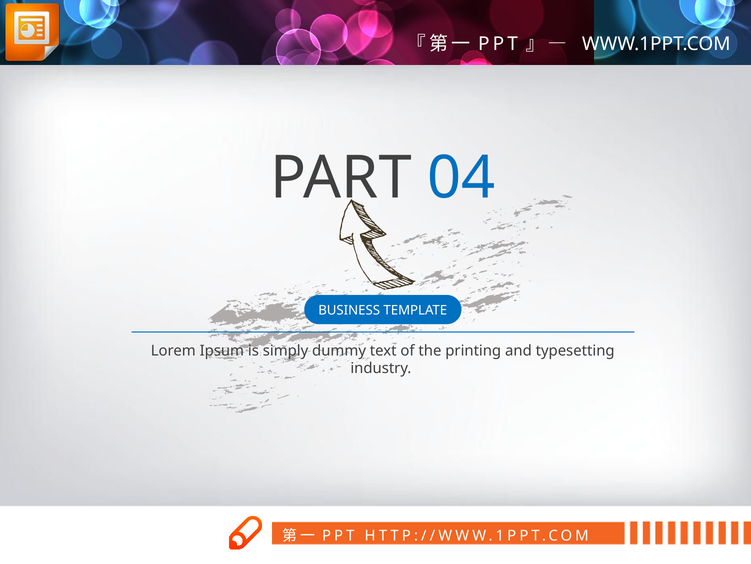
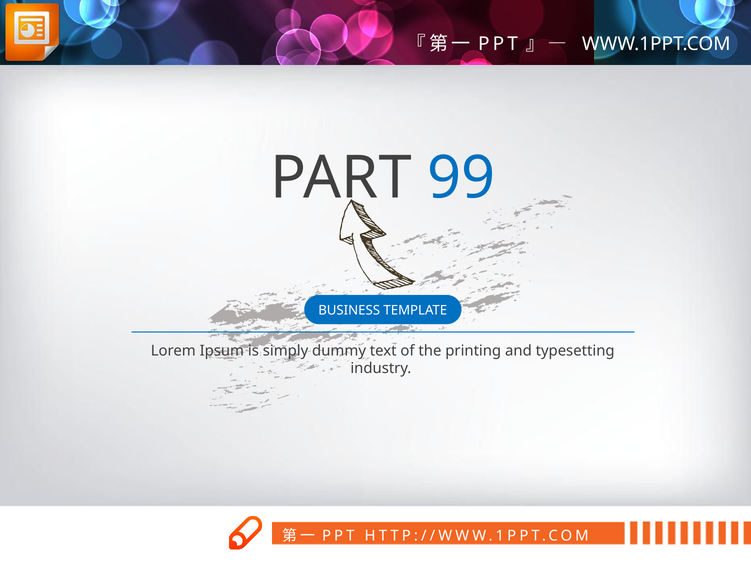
04: 04 -> 99
